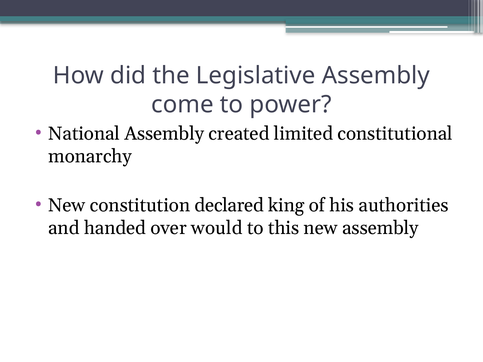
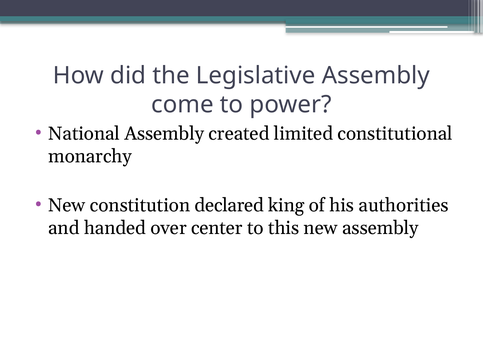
would: would -> center
